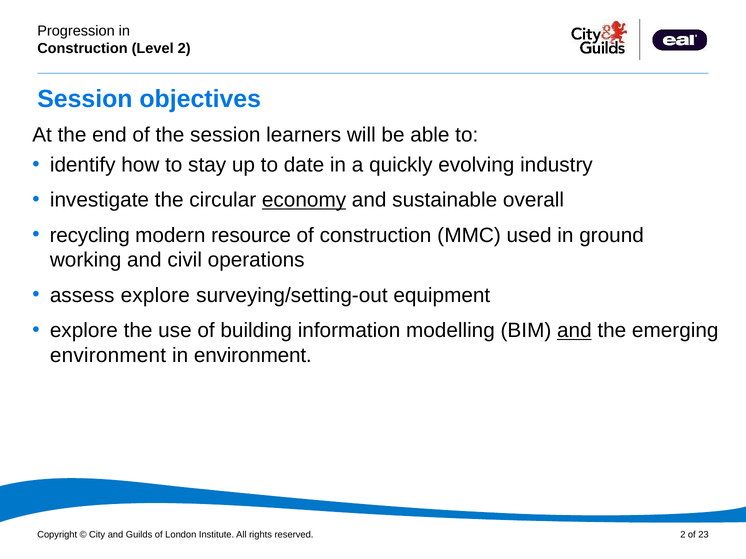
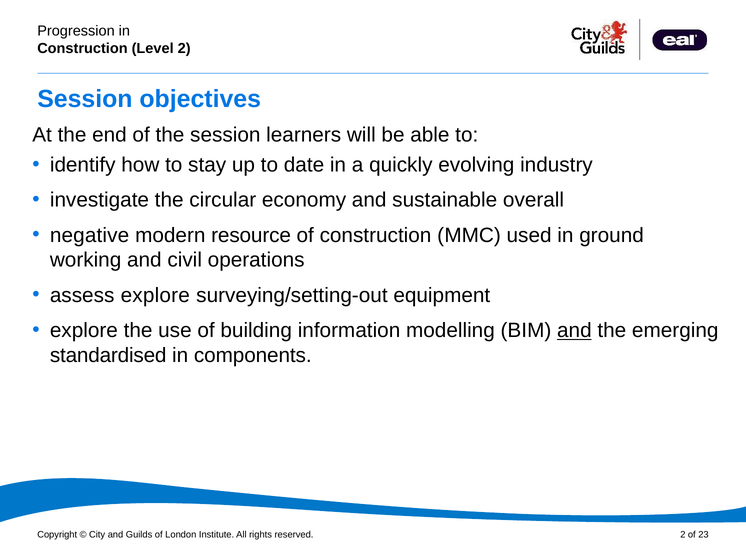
economy underline: present -> none
recycling: recycling -> negative
environment at (108, 356): environment -> standardised
in environment: environment -> components
